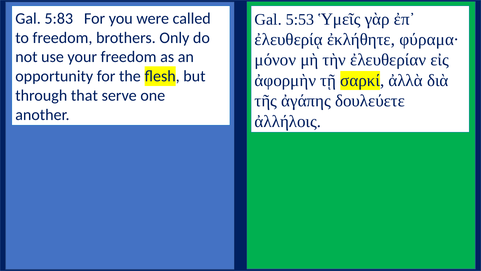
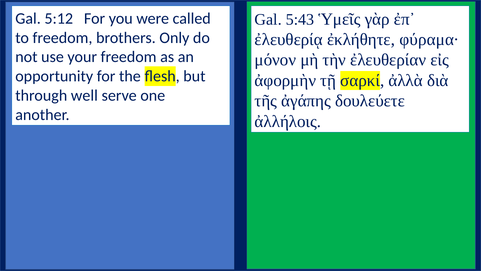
5:83: 5:83 -> 5:12
5:53: 5:53 -> 5:43
that: that -> well
